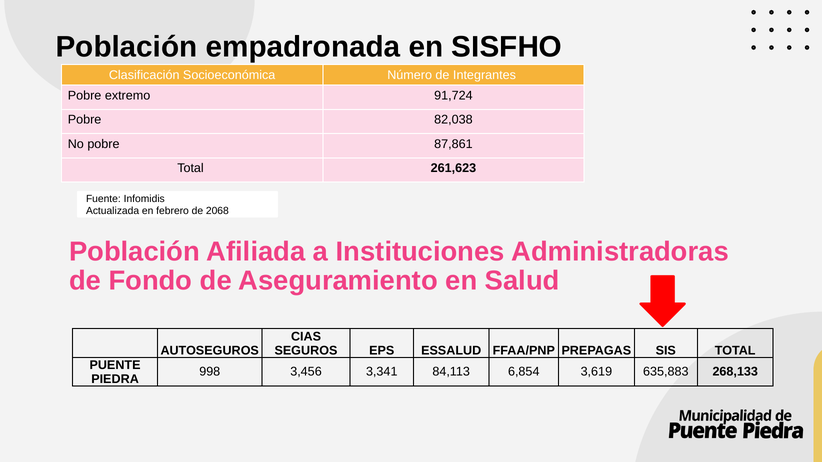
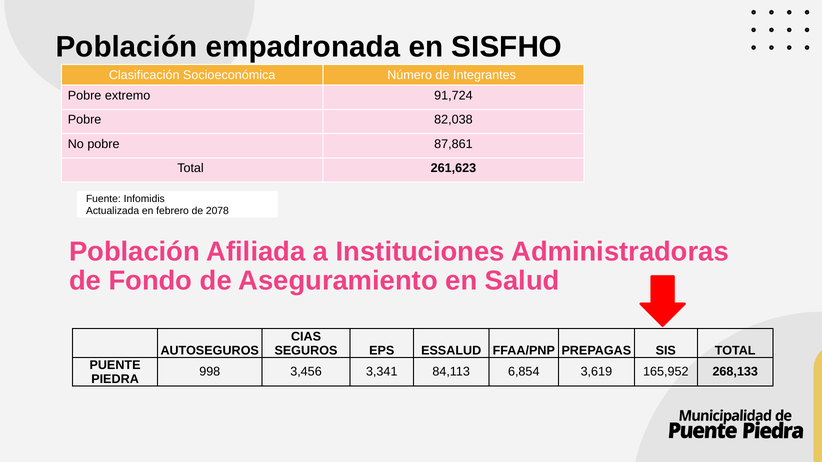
2068: 2068 -> 2078
635,883: 635,883 -> 165,952
